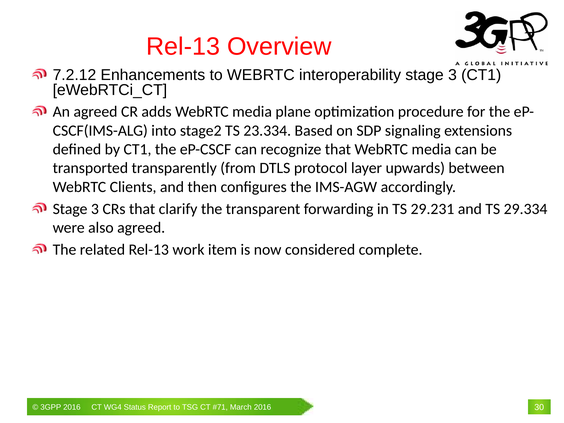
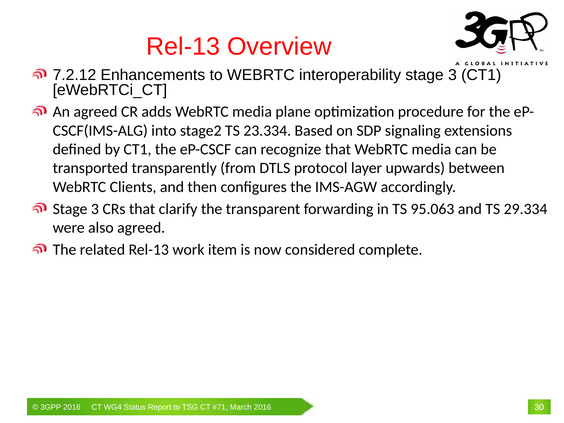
29.231: 29.231 -> 95.063
